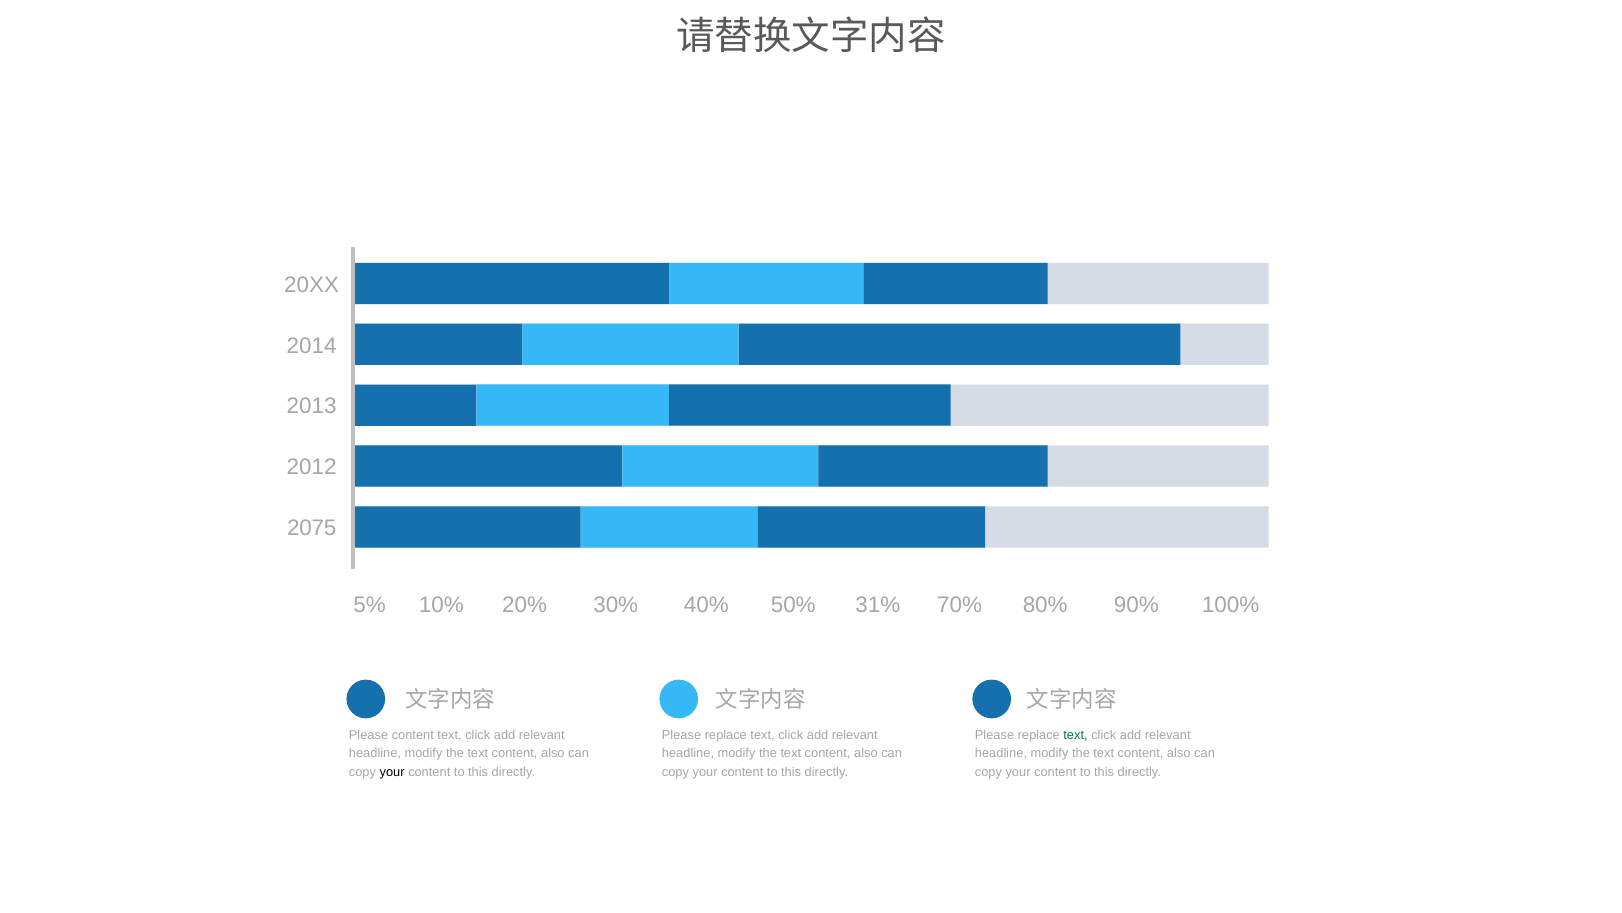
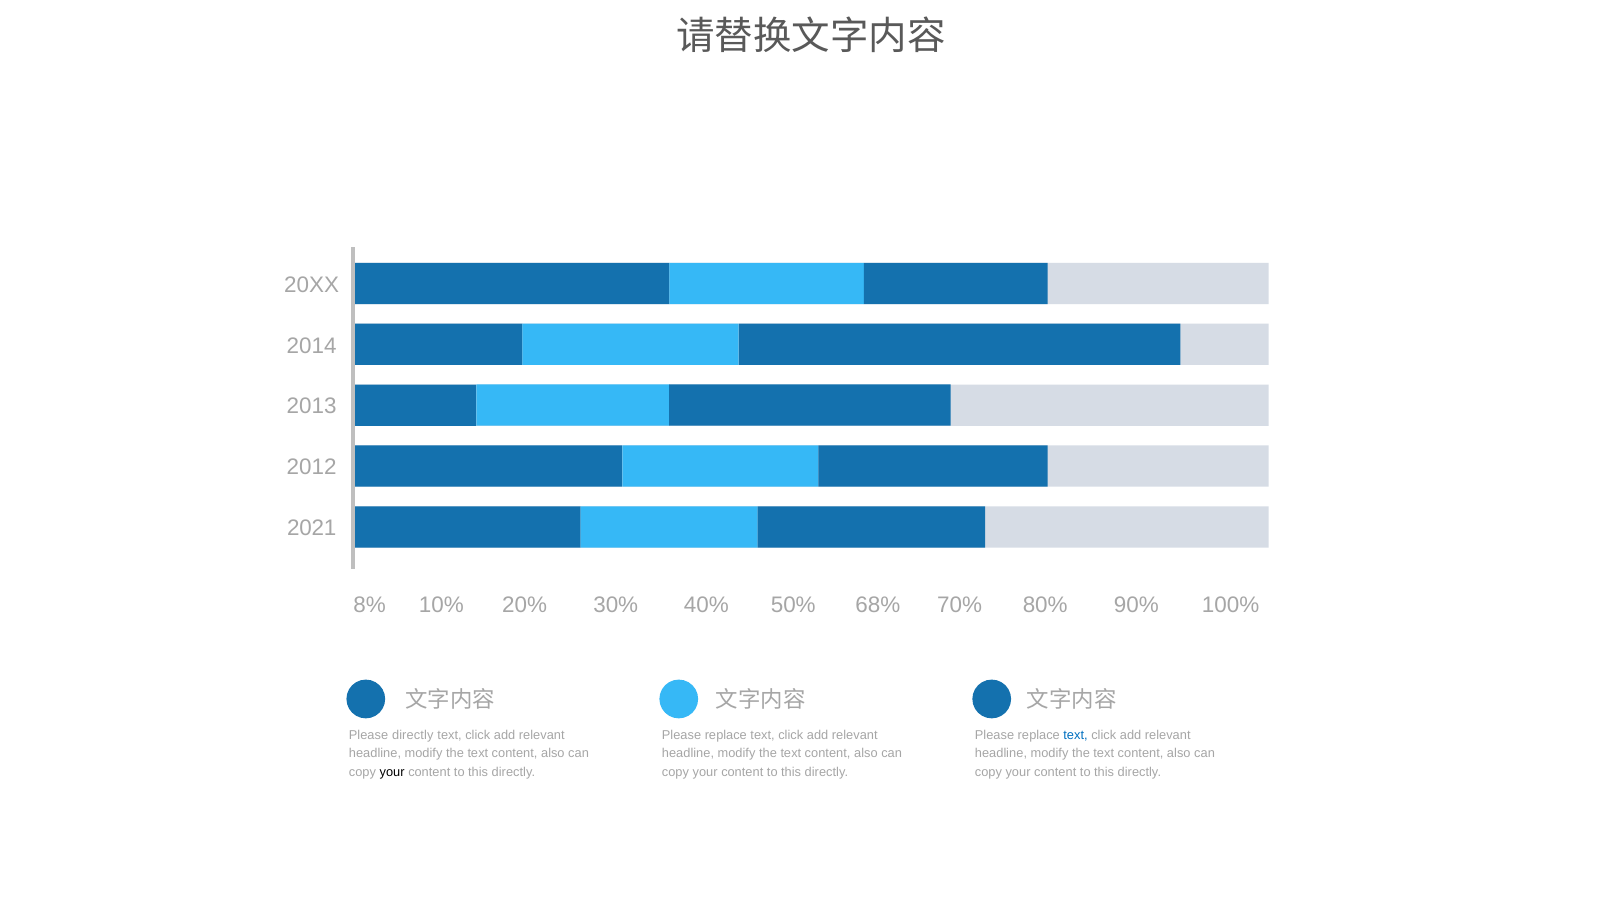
2075: 2075 -> 2021
5%: 5% -> 8%
31%: 31% -> 68%
Please content: content -> directly
text at (1076, 735) colour: green -> blue
